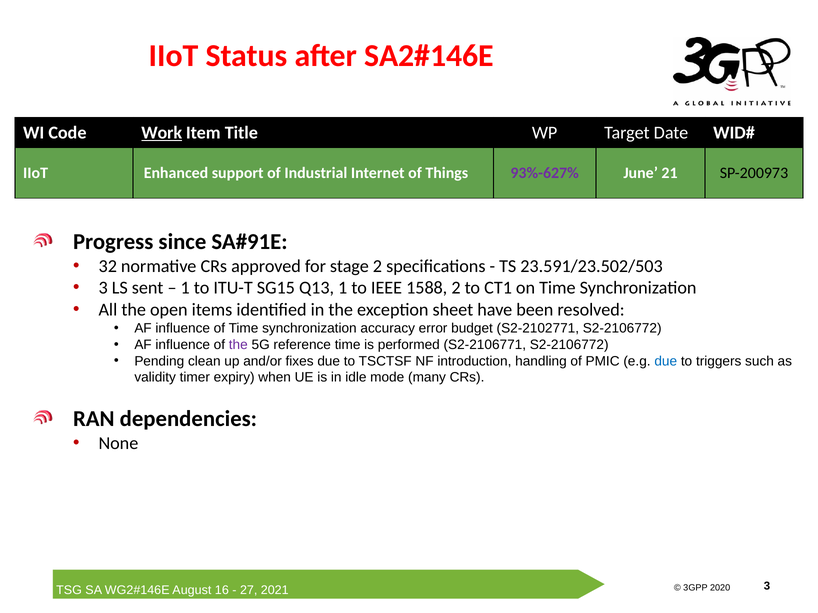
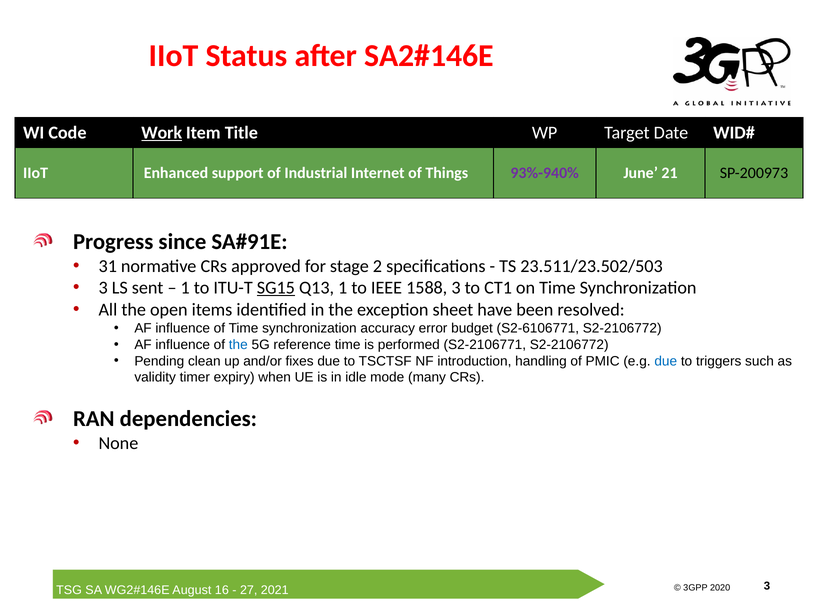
93%-627%: 93%-627% -> 93%-940%
32: 32 -> 31
23.591/23.502/503: 23.591/23.502/503 -> 23.511/23.502/503
SG15 underline: none -> present
1588 2: 2 -> 3
S2-2102771: S2-2102771 -> S2-6106771
the at (238, 345) colour: purple -> blue
